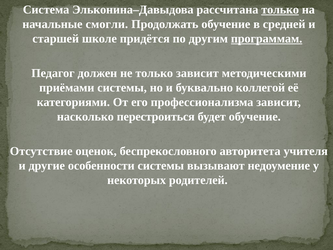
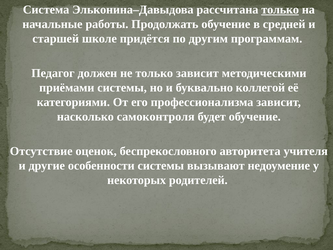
смогли: смогли -> работы
программам underline: present -> none
перестроиться: перестроиться -> самоконтроля
